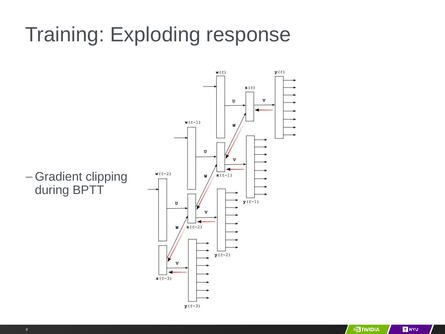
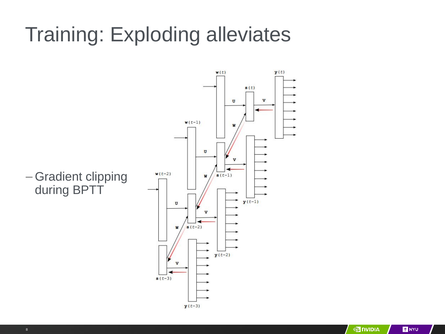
response: response -> alleviates
